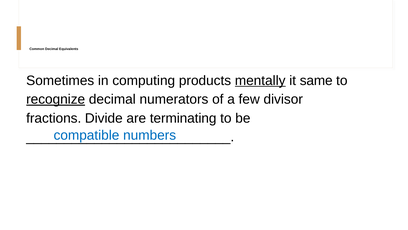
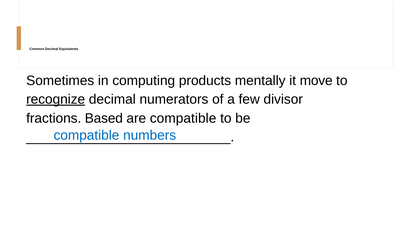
mentally underline: present -> none
same: same -> move
Divide: Divide -> Based
are terminating: terminating -> compatible
